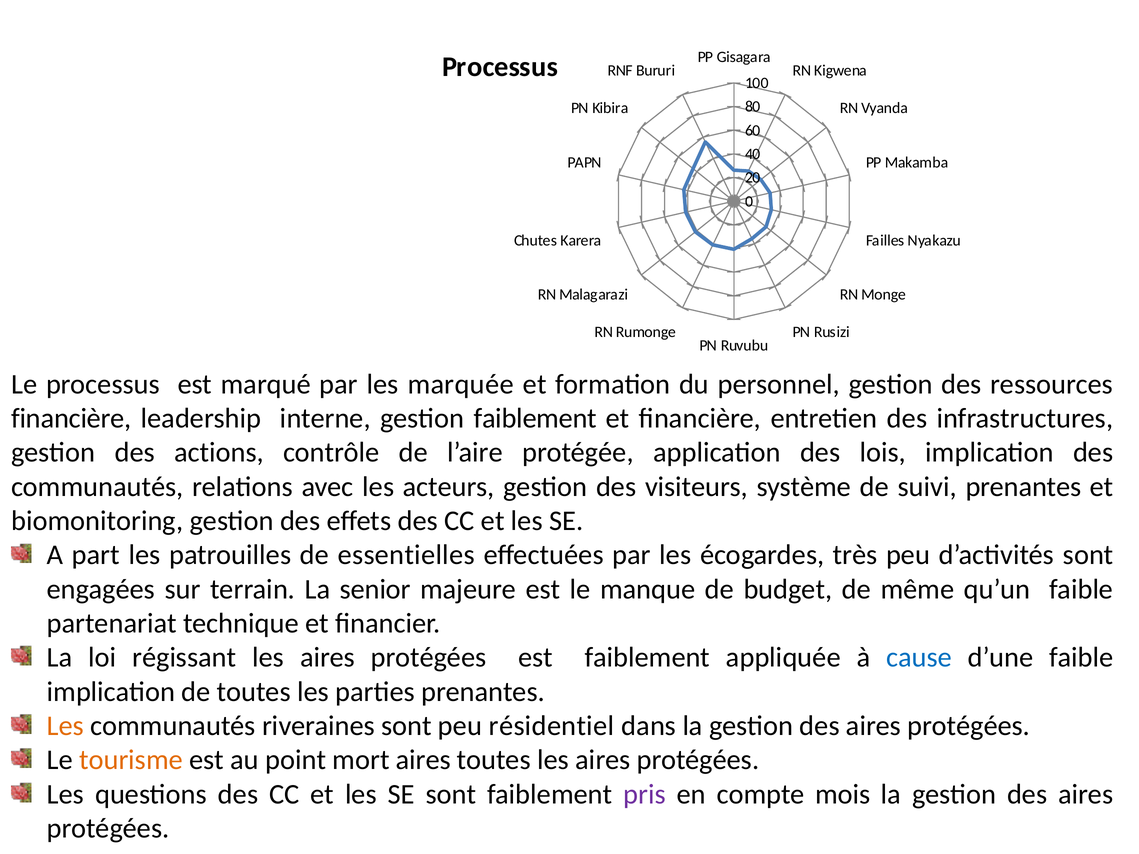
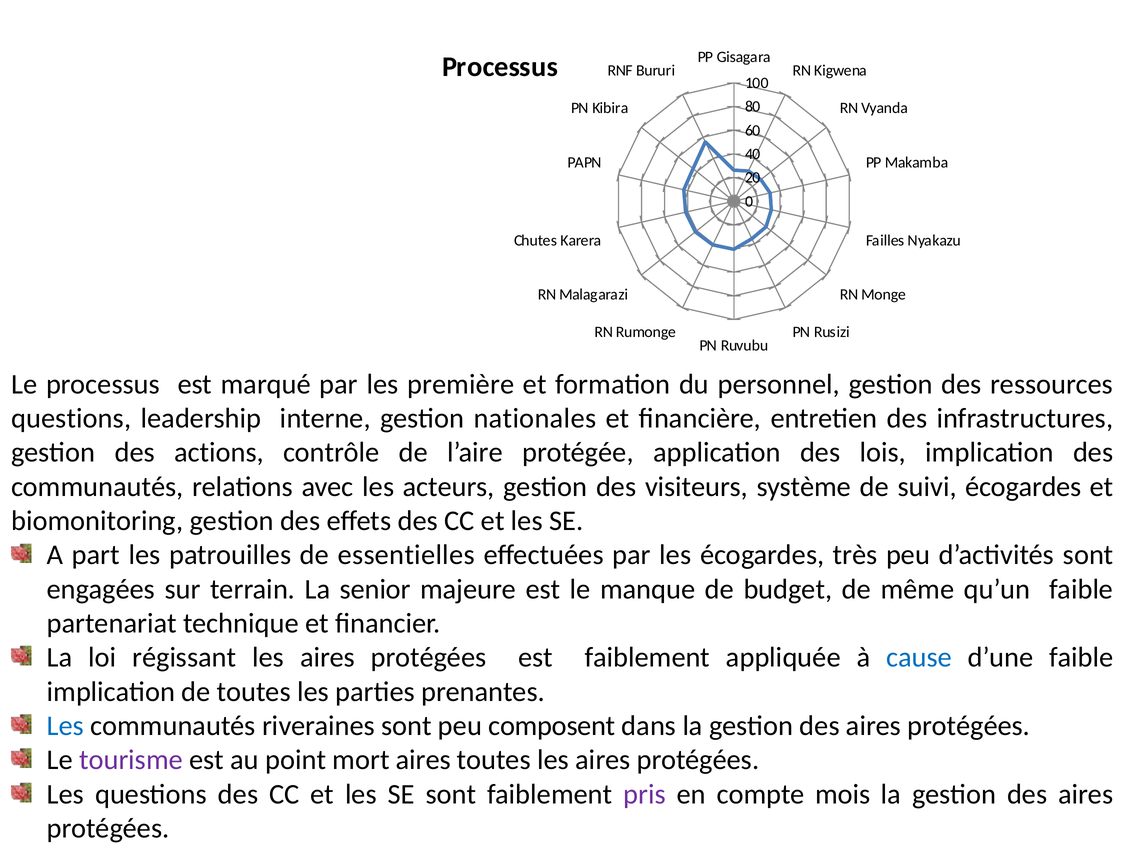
marquée: marquée -> première
financière at (71, 418): financière -> questions
gestion faiblement: faiblement -> nationales
suivi prenantes: prenantes -> écogardes
Les at (65, 726) colour: orange -> blue
résidentiel: résidentiel -> composent
tourisme colour: orange -> purple
